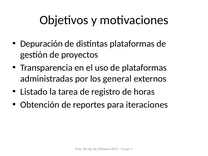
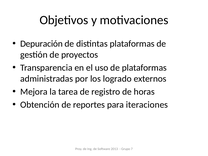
general: general -> logrado
Listado: Listado -> Mejora
